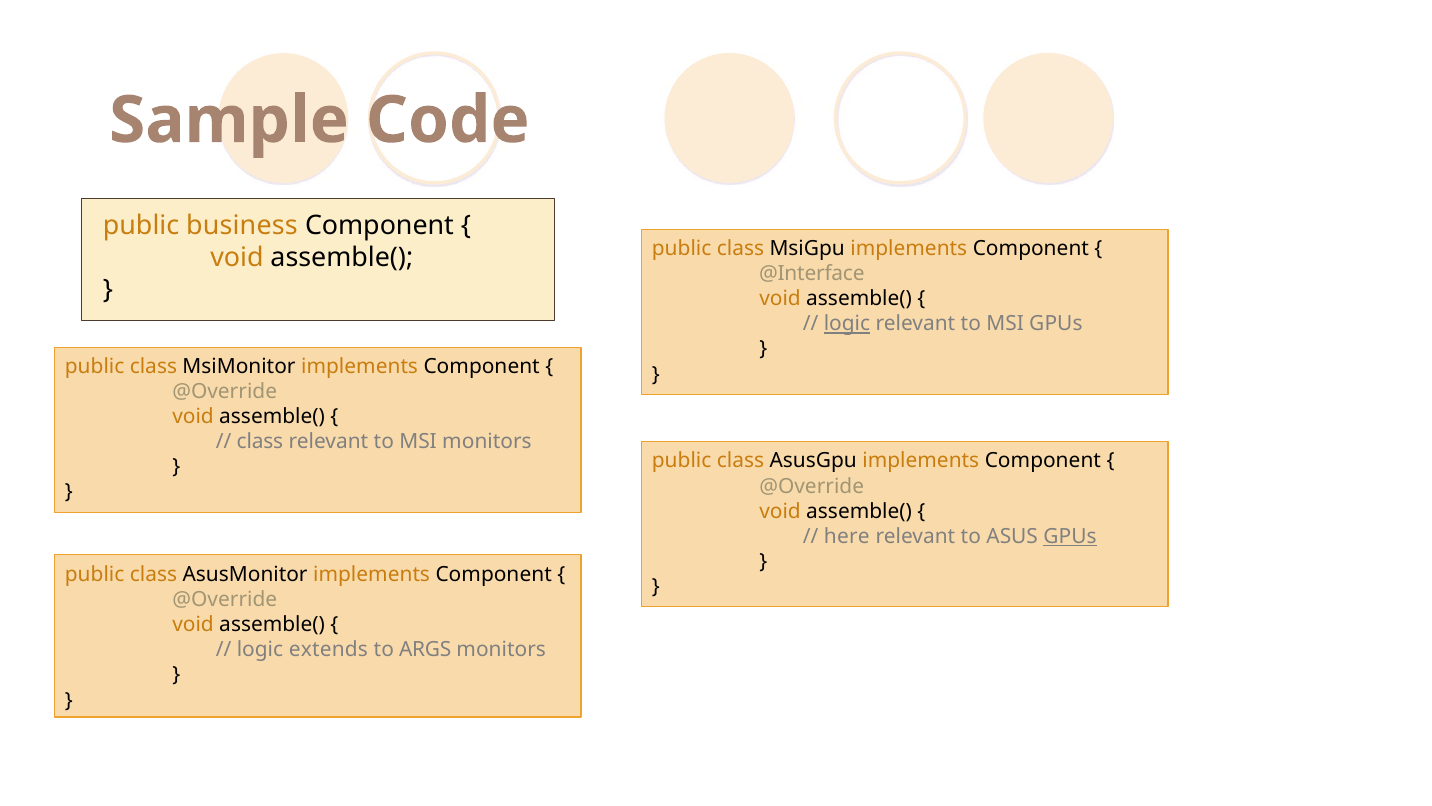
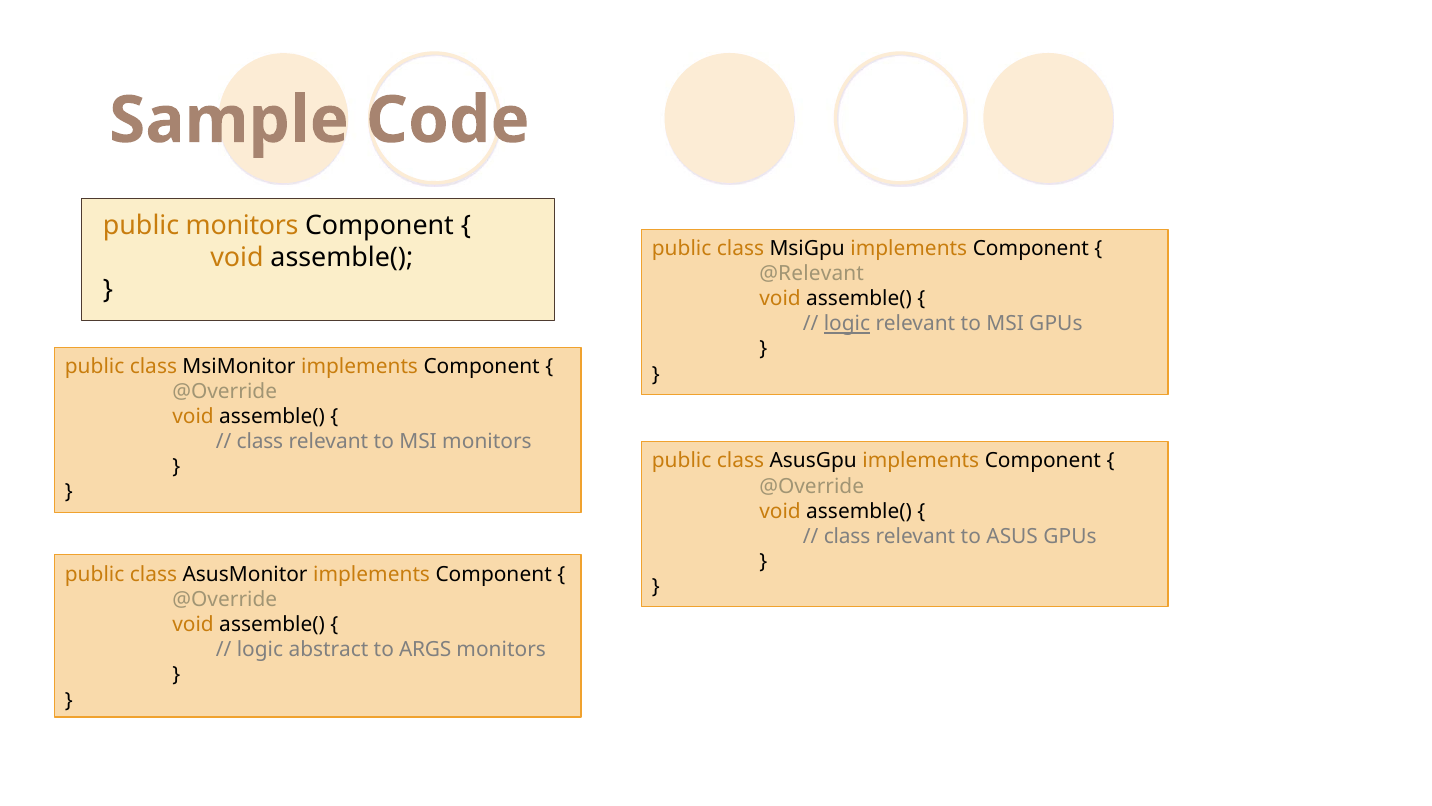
public business: business -> monitors
@Interface: @Interface -> @Relevant
here at (847, 536): here -> class
GPUs at (1070, 536) underline: present -> none
extends: extends -> abstract
